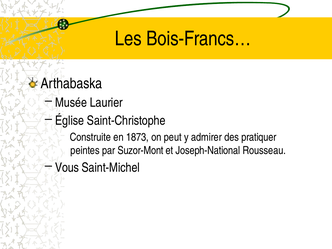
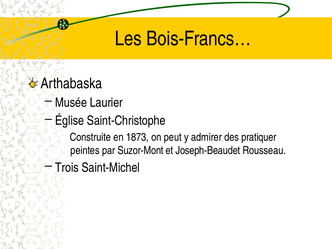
Joseph-National: Joseph-National -> Joseph-Beaudet
Vous: Vous -> Trois
